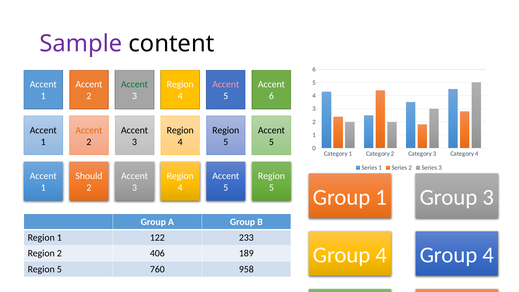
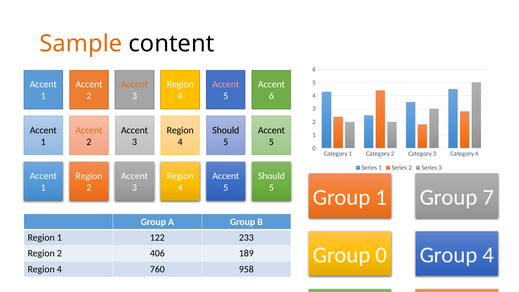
Sample colour: purple -> orange
Accent at (135, 84) colour: green -> orange
Region at (226, 130): Region -> Should
Should at (89, 176): Should -> Region
Region at (271, 176): Region -> Should
Group 3: 3 -> 7
4 at (381, 255): 4 -> 0
5 at (59, 269): 5 -> 4
